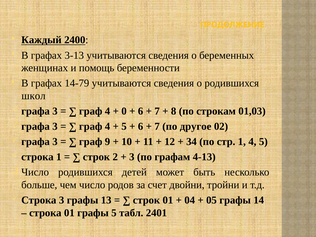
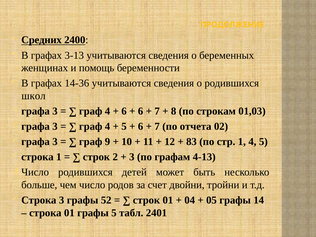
Каждый: Каждый -> Средних
14-79: 14-79 -> 14-36
0 at (124, 111): 0 -> 6
другое: другое -> отчета
34: 34 -> 83
13: 13 -> 52
